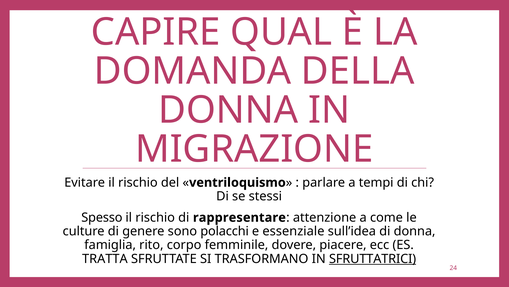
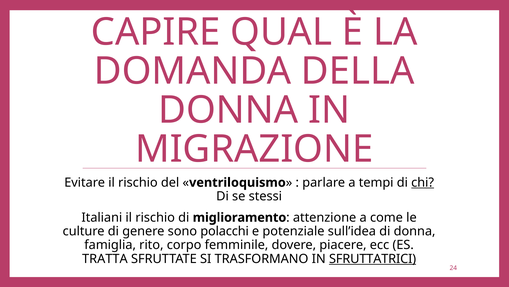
chi underline: none -> present
Spesso: Spesso -> Italiani
rappresentare: rappresentare -> miglioramento
essenziale: essenziale -> potenziale
